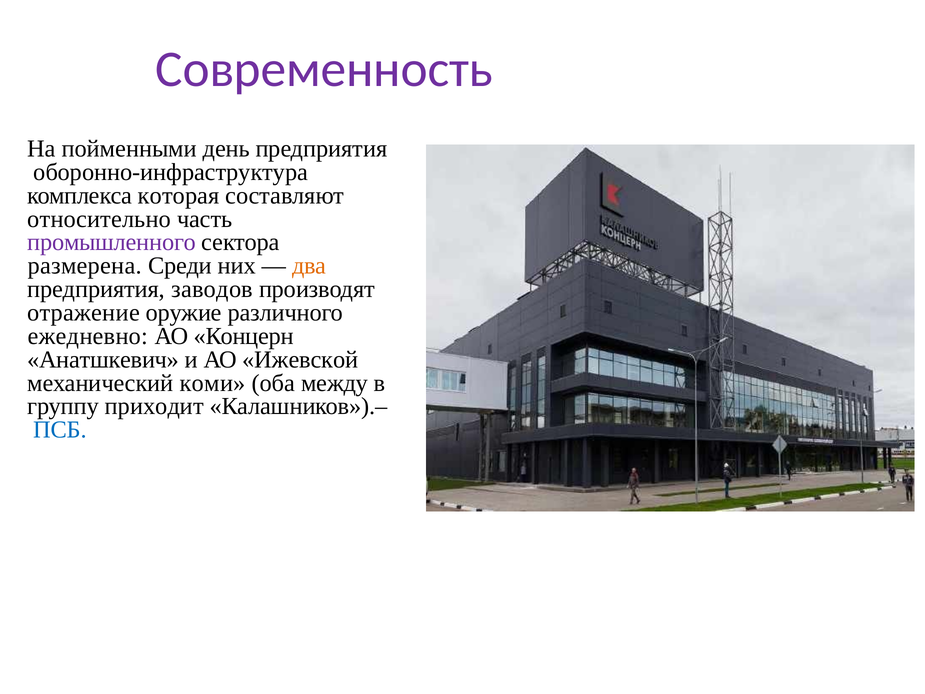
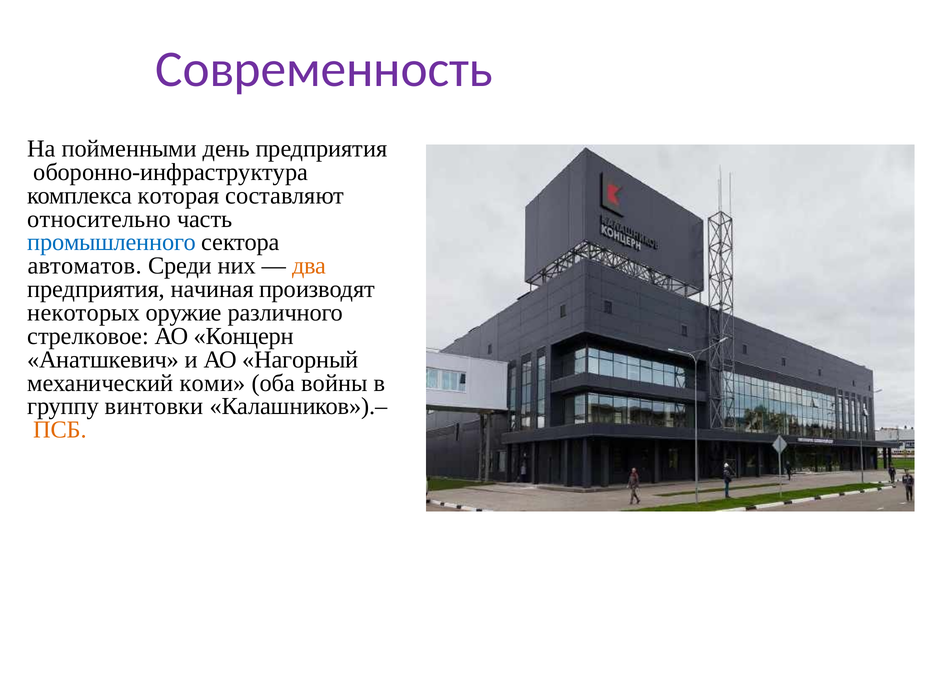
промышленного colour: purple -> blue
размерена: размерена -> автоматов
заводов: заводов -> начиная
отражение: отражение -> некоторых
ежедневно: ежедневно -> стрелковое
Ижевской: Ижевской -> Нагорный
между: между -> войны
приходит: приходит -> винтовки
ПСБ colour: blue -> orange
